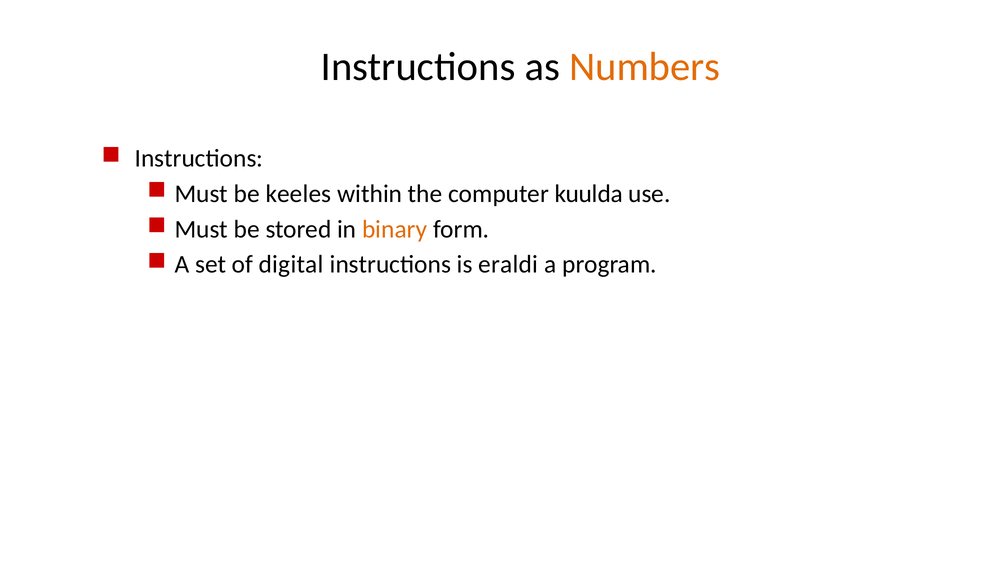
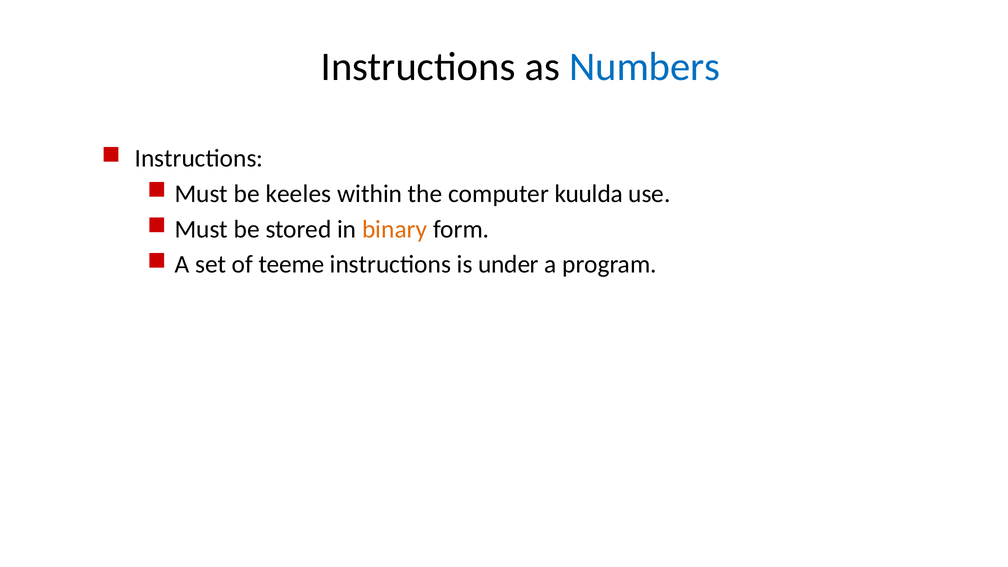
Numbers colour: orange -> blue
digital: digital -> teeme
eraldi: eraldi -> under
